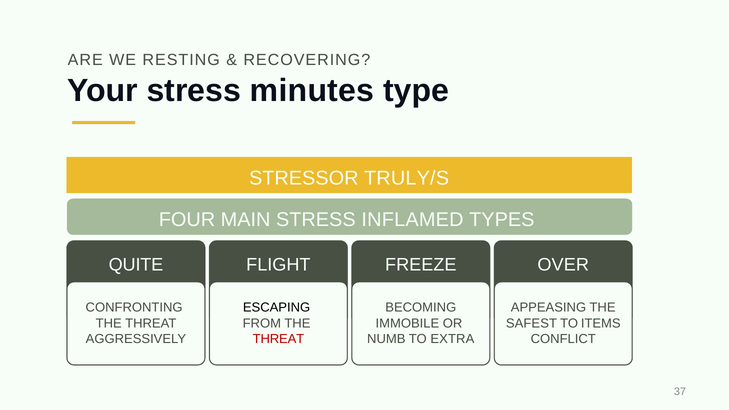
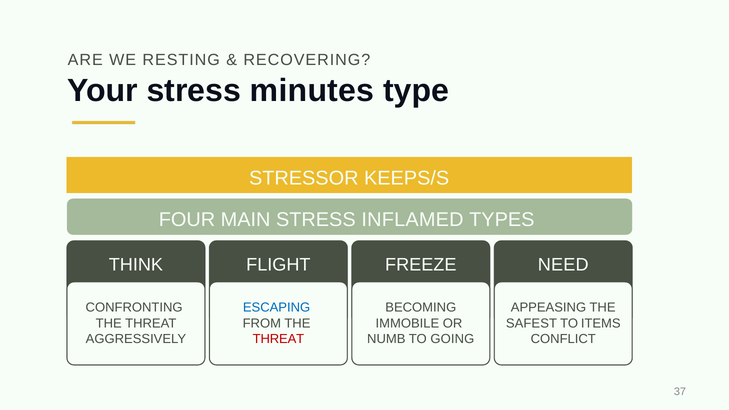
TRULY/S: TRULY/S -> KEEPS/S
QUITE: QUITE -> THINK
OVER: OVER -> NEED
ESCAPING colour: black -> blue
EXTRA: EXTRA -> GOING
